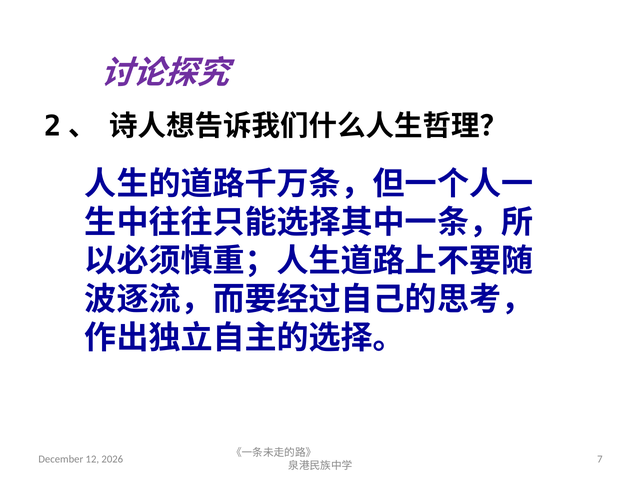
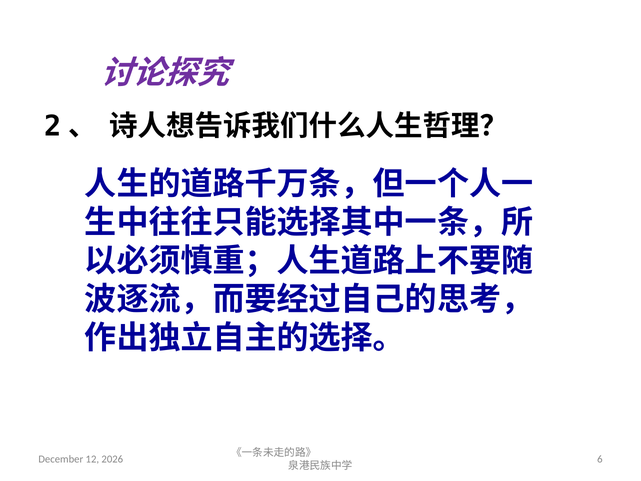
7: 7 -> 6
